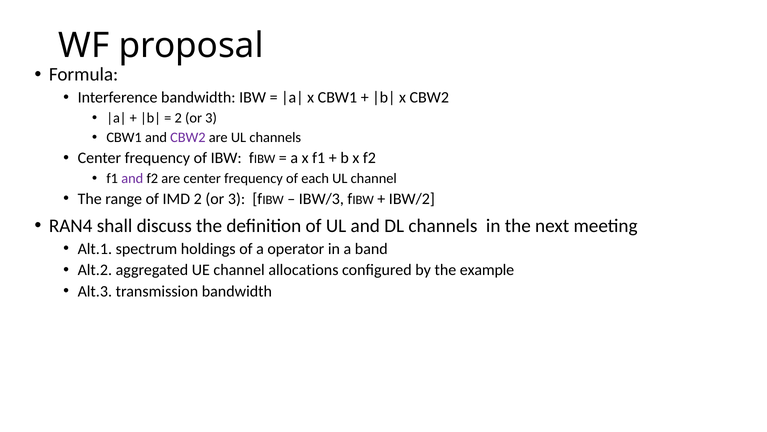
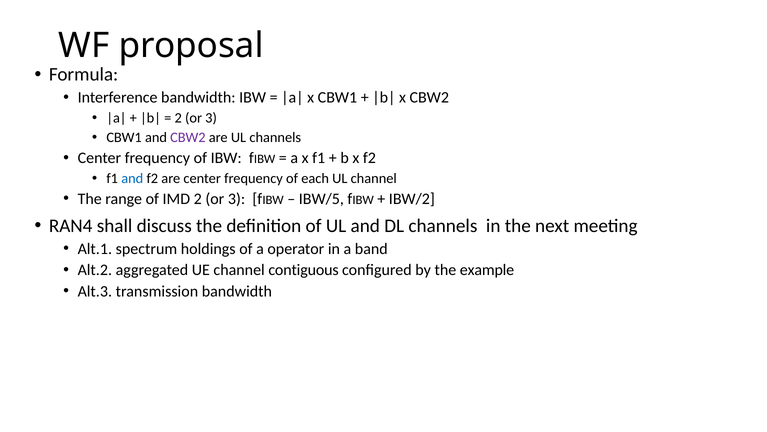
and at (132, 178) colour: purple -> blue
IBW/3: IBW/3 -> IBW/5
allocations: allocations -> contiguous
